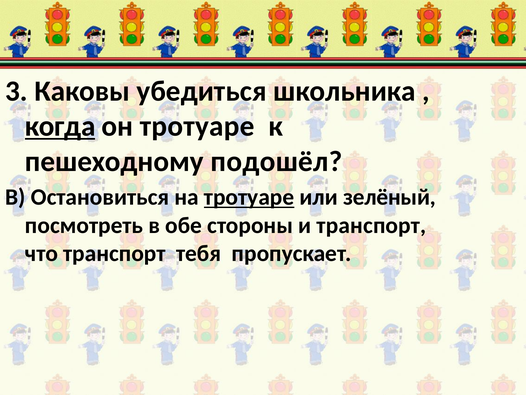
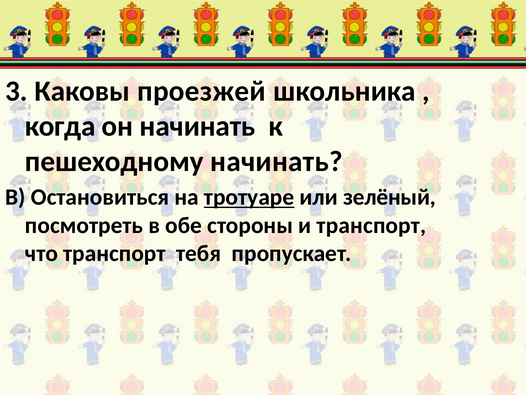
убедиться: убедиться -> проезжей
когда underline: present -> none
он тротуаре: тротуаре -> начинать
пешеходному подошёл: подошёл -> начинать
